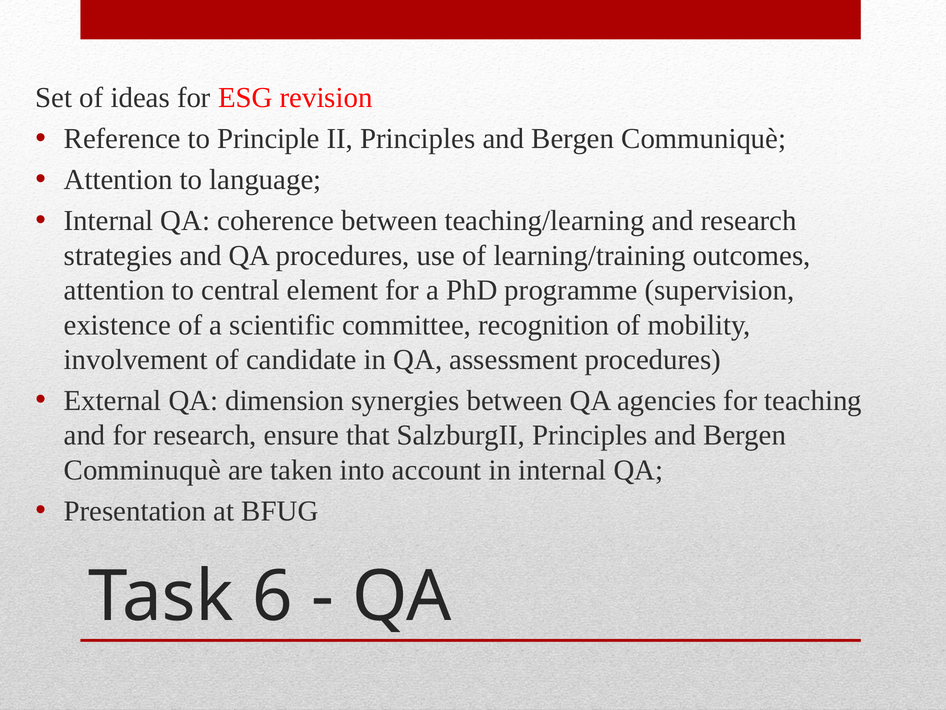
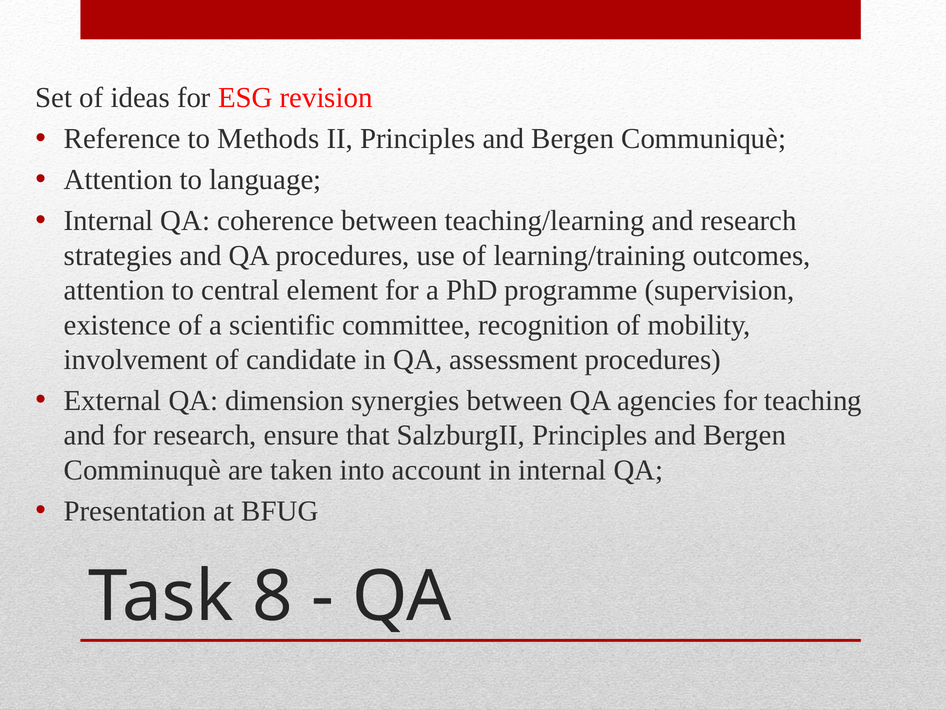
Principle: Principle -> Methods
6: 6 -> 8
